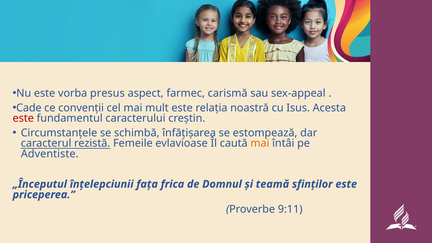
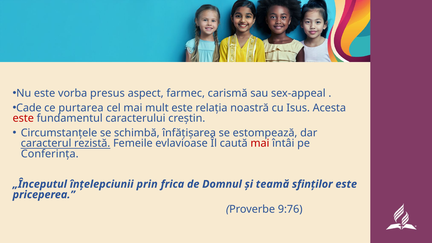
convenții: convenții -> purtarea
mai at (260, 143) colour: orange -> red
Adventiste: Adventiste -> Conferința
fața: fața -> prin
9:11: 9:11 -> 9:76
